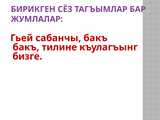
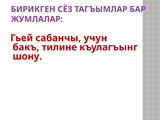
сабанчы бакъ: бакъ -> учун
бизге: бизге -> шону
